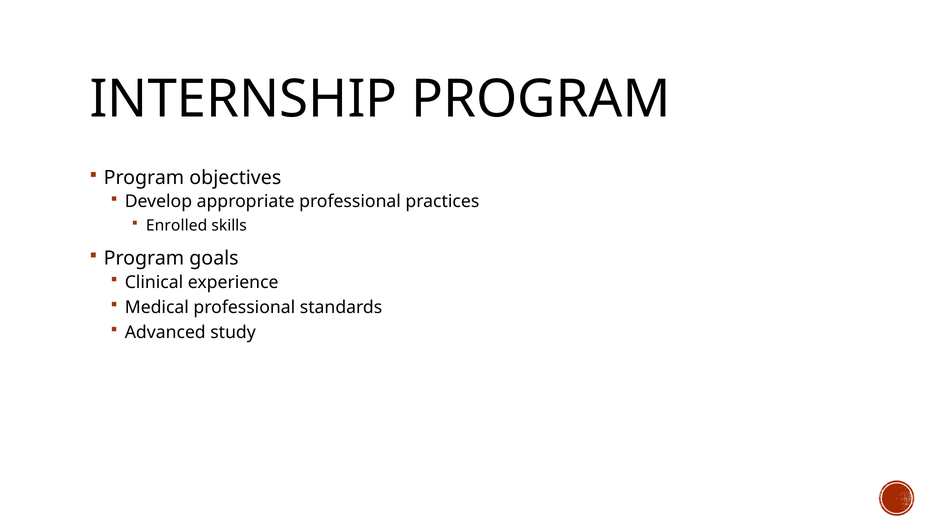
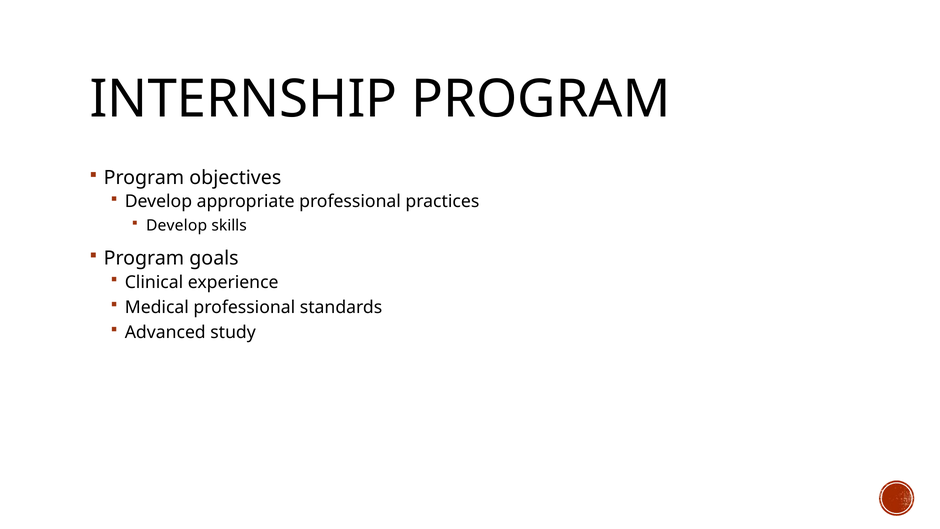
Enrolled at (177, 225): Enrolled -> Develop
